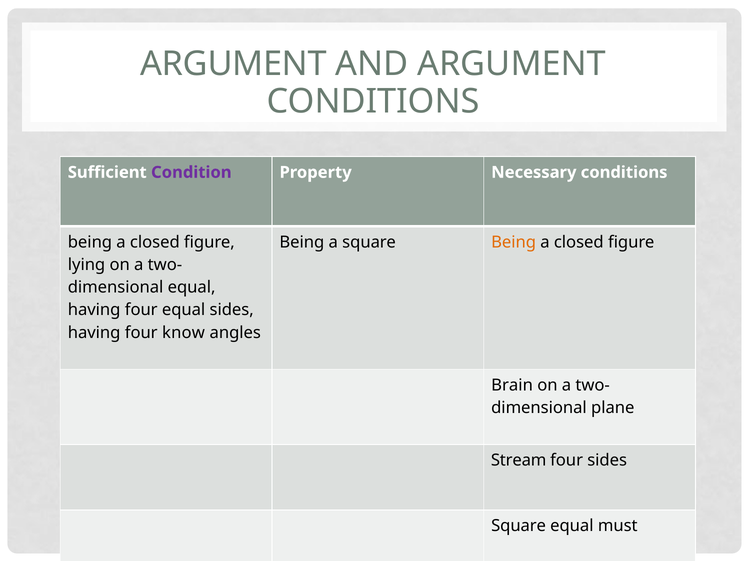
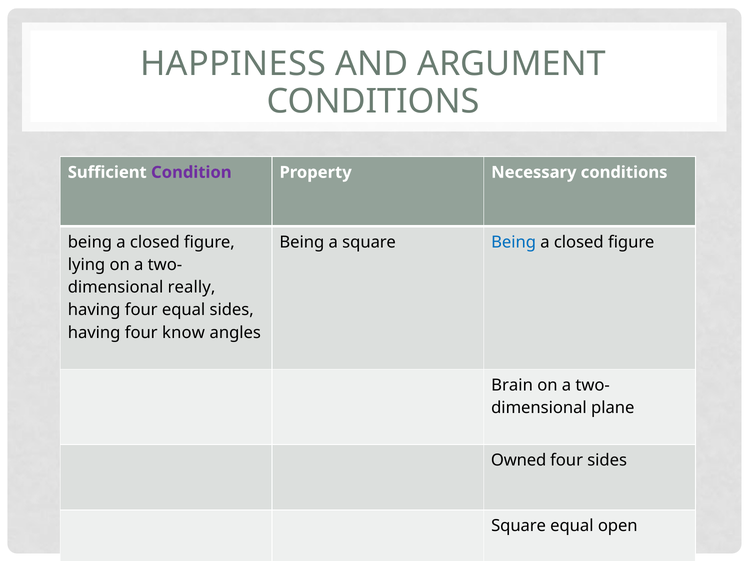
ARGUMENT at (233, 64): ARGUMENT -> HAPPINESS
Being at (514, 243) colour: orange -> blue
equal at (192, 288): equal -> really
Stream: Stream -> Owned
must: must -> open
